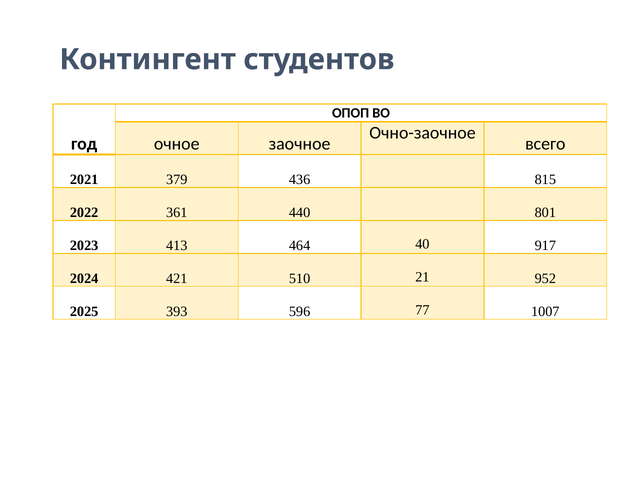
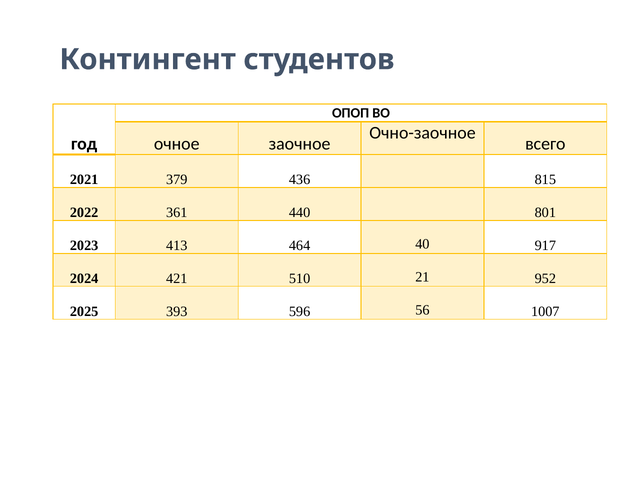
77: 77 -> 56
